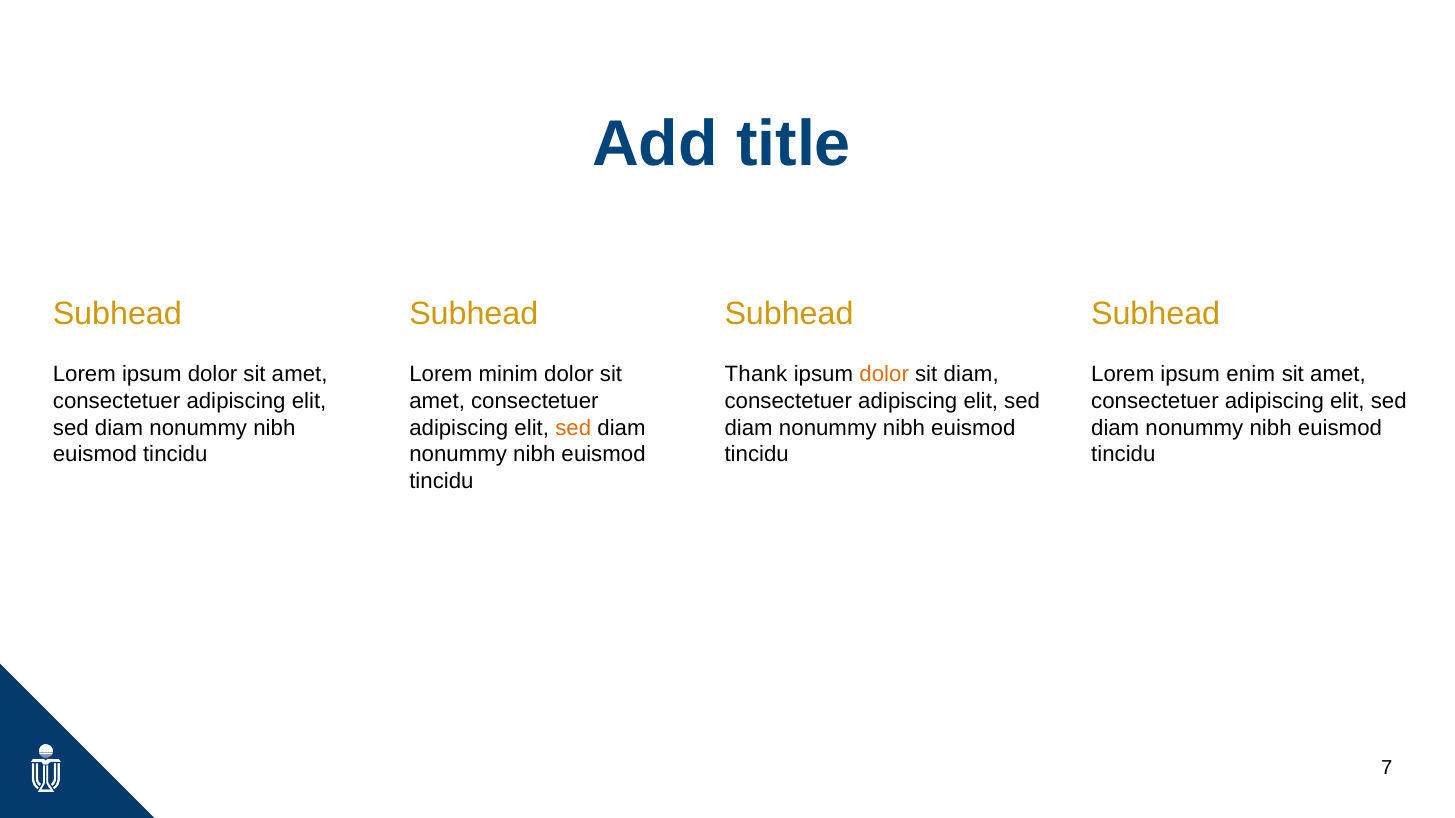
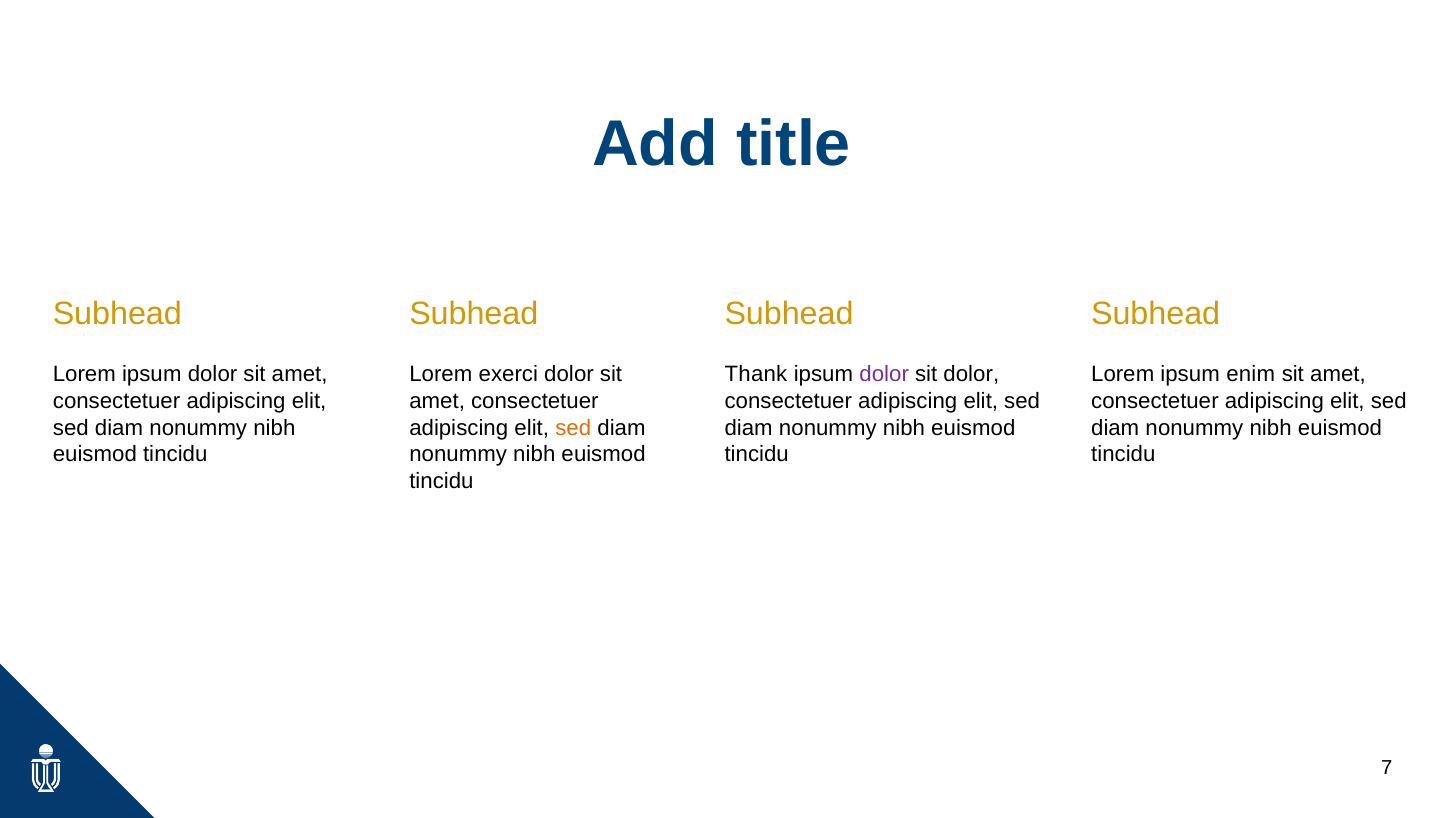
minim: minim -> exerci
dolor at (884, 375) colour: orange -> purple
sit diam: diam -> dolor
